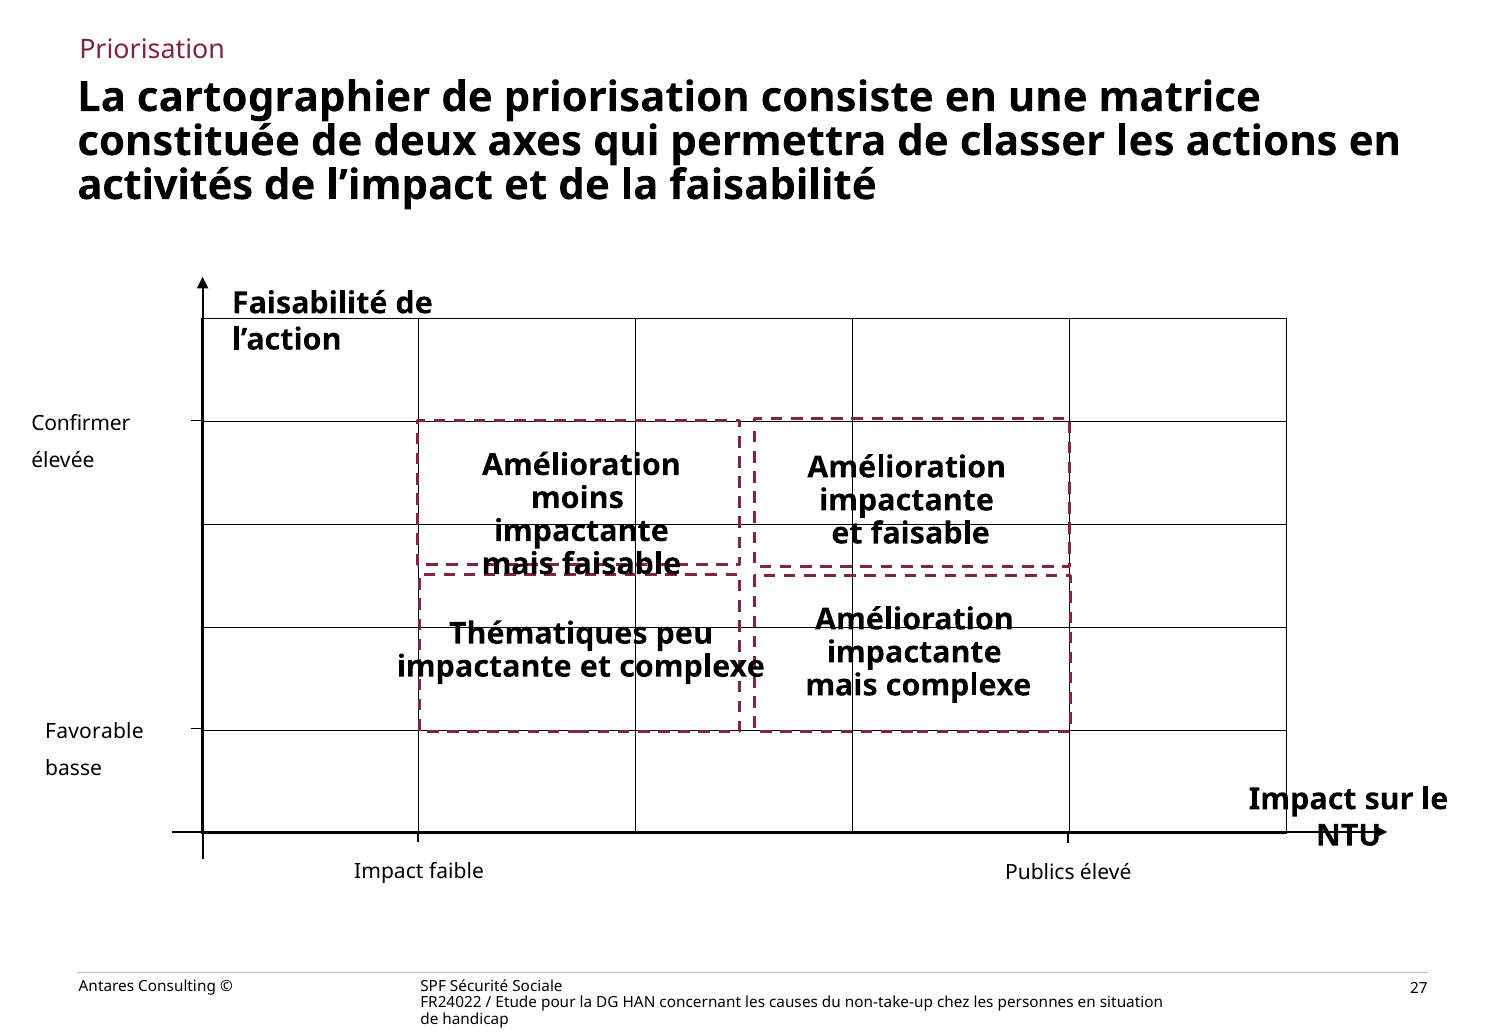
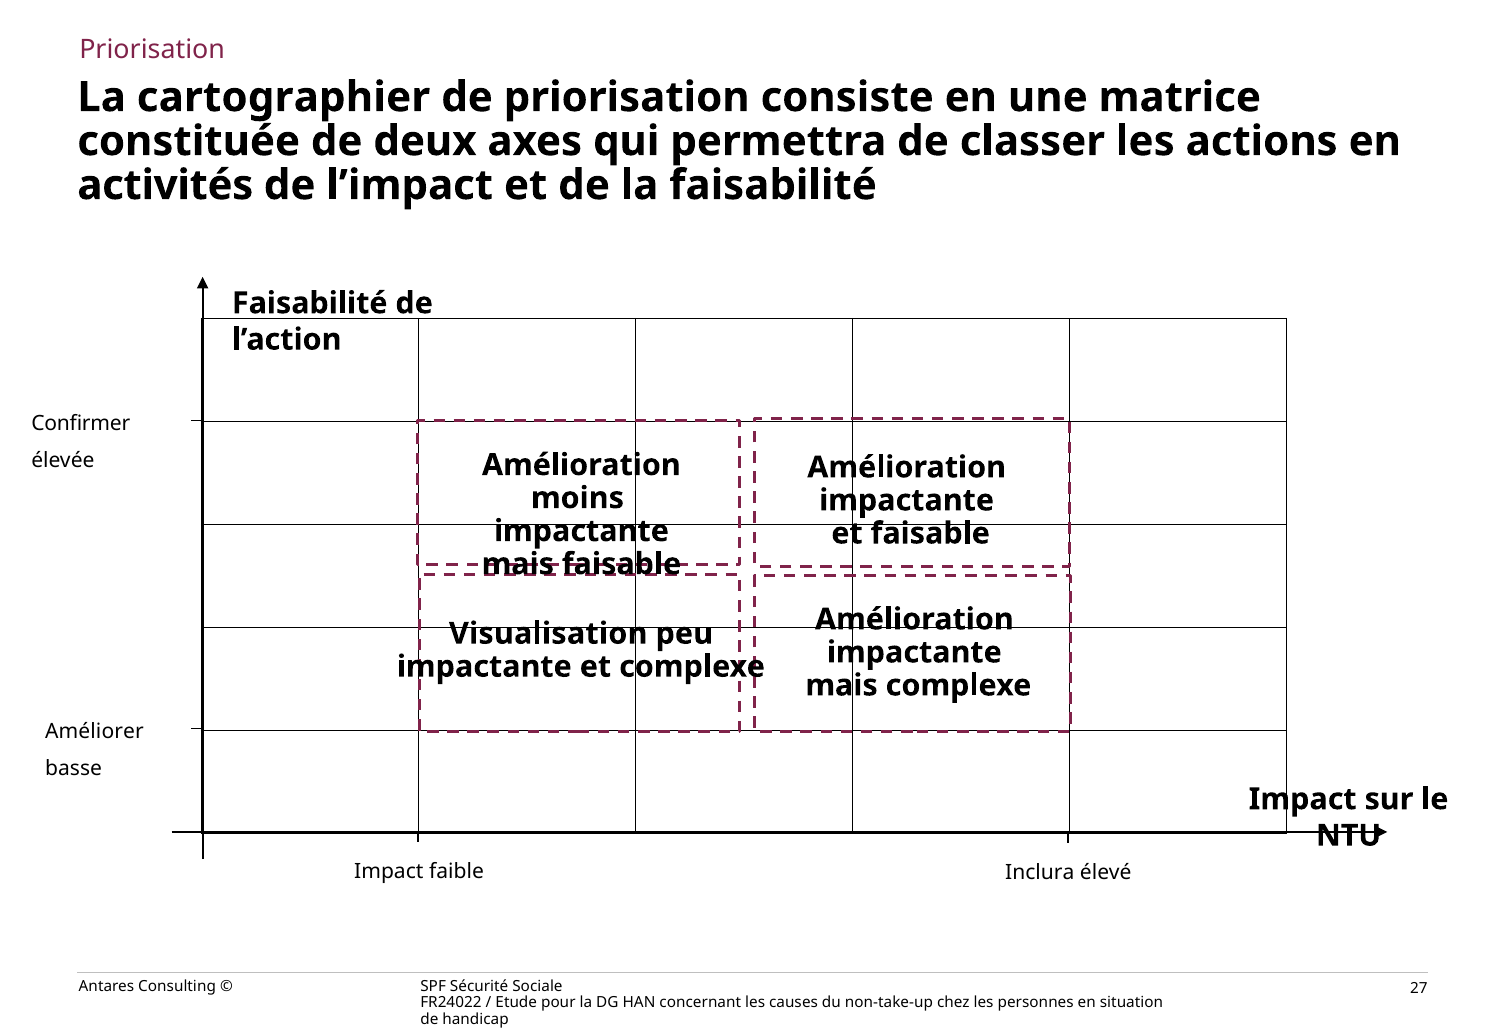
Thématiques: Thématiques -> Visualisation
Favorable: Favorable -> Améliorer
Publics: Publics -> Inclura
